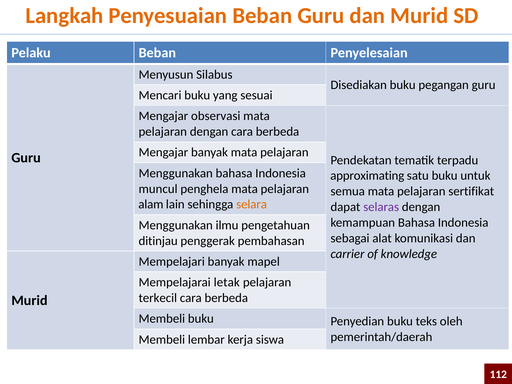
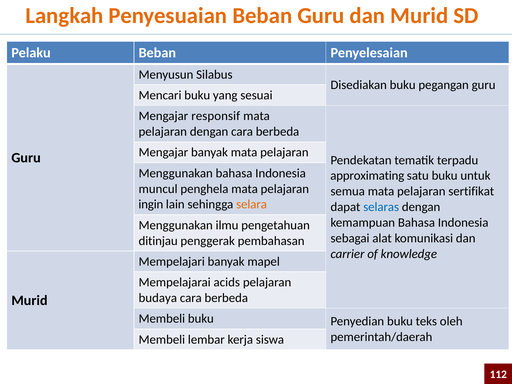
observasi: observasi -> responsif
alam: alam -> ingin
selaras colour: purple -> blue
letak: letak -> acids
terkecil: terkecil -> budaya
